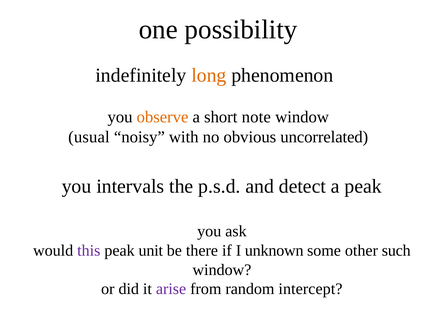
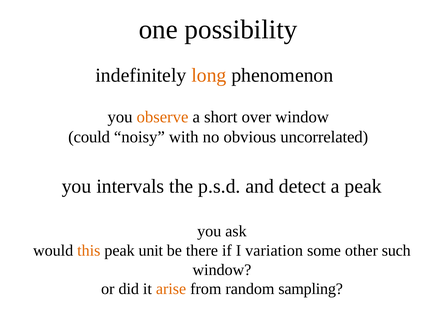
note: note -> over
usual: usual -> could
this colour: purple -> orange
unknown: unknown -> variation
arise colour: purple -> orange
intercept: intercept -> sampling
